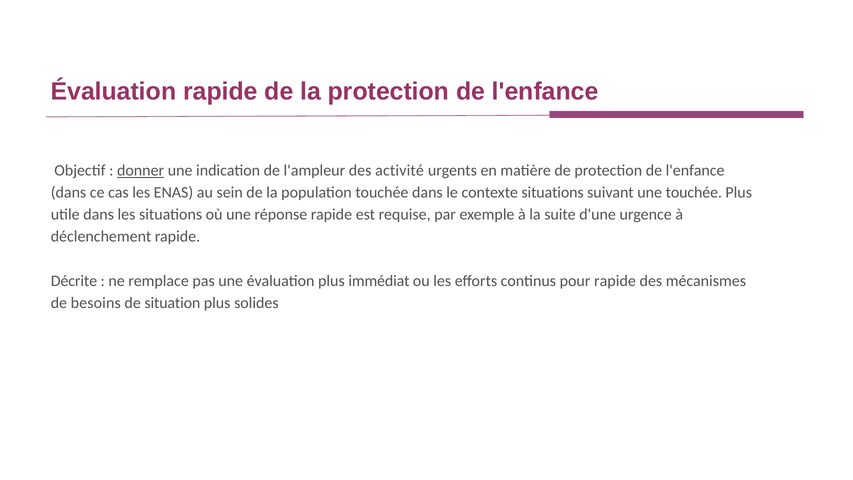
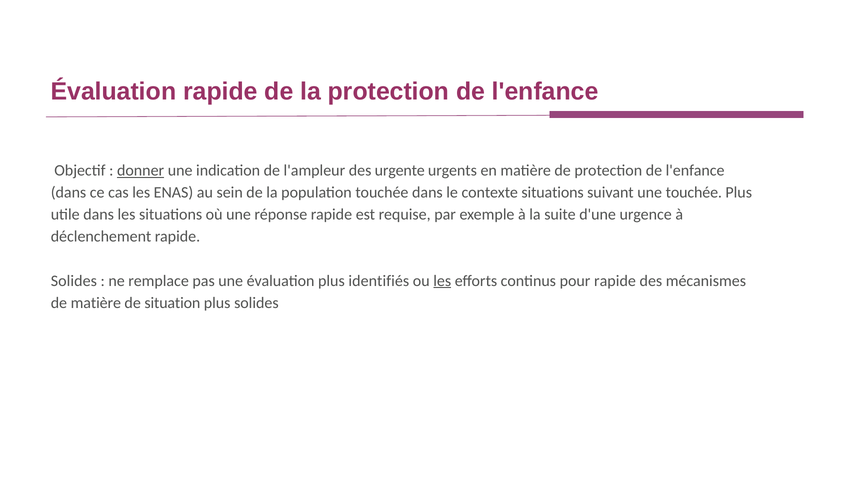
activité: activité -> urgente
Décrite at (74, 281): Décrite -> Solides
immédiat: immédiat -> identifiés
les at (442, 281) underline: none -> present
de besoins: besoins -> matière
